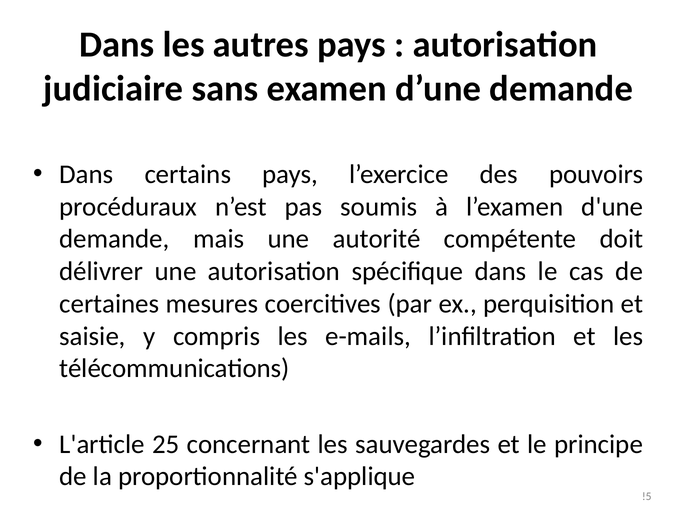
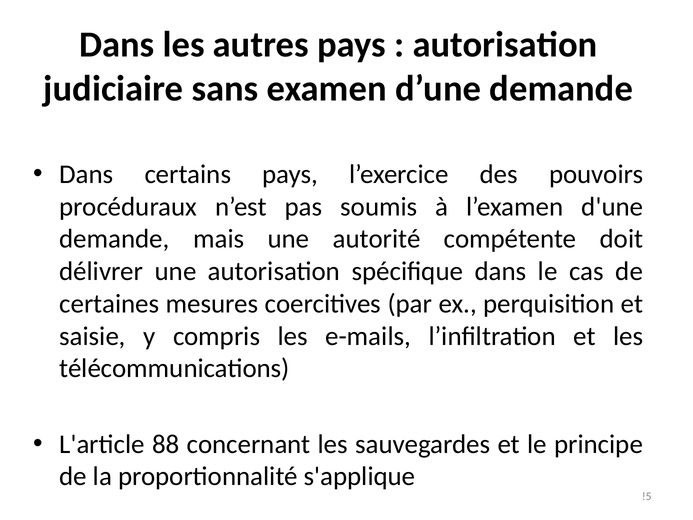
25: 25 -> 88
